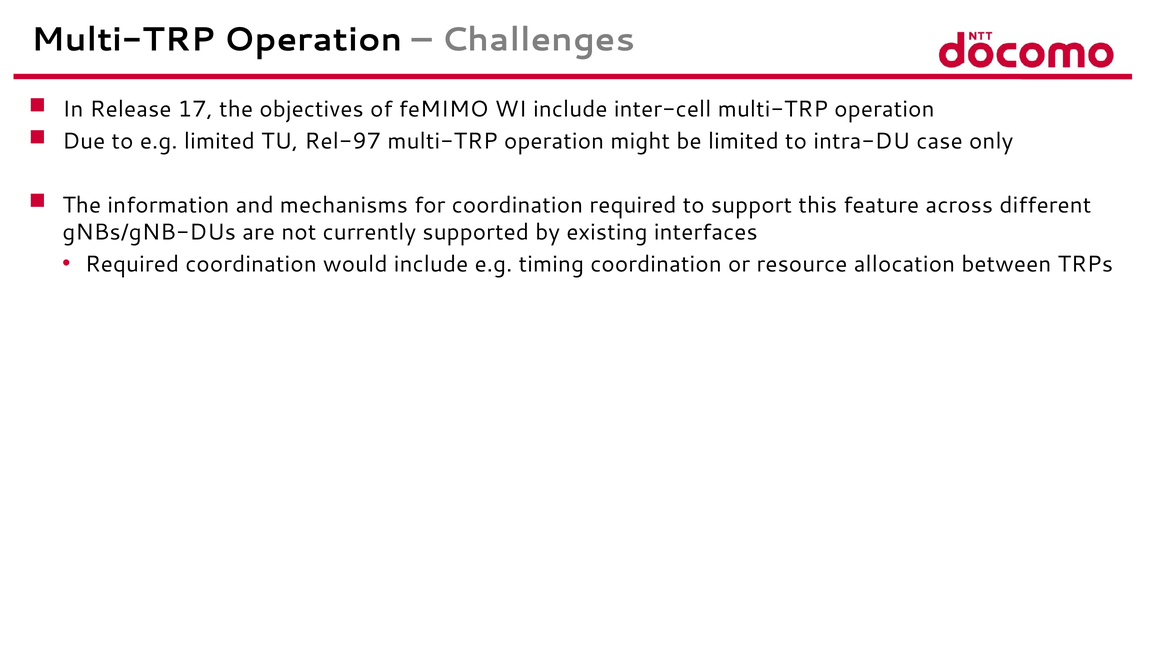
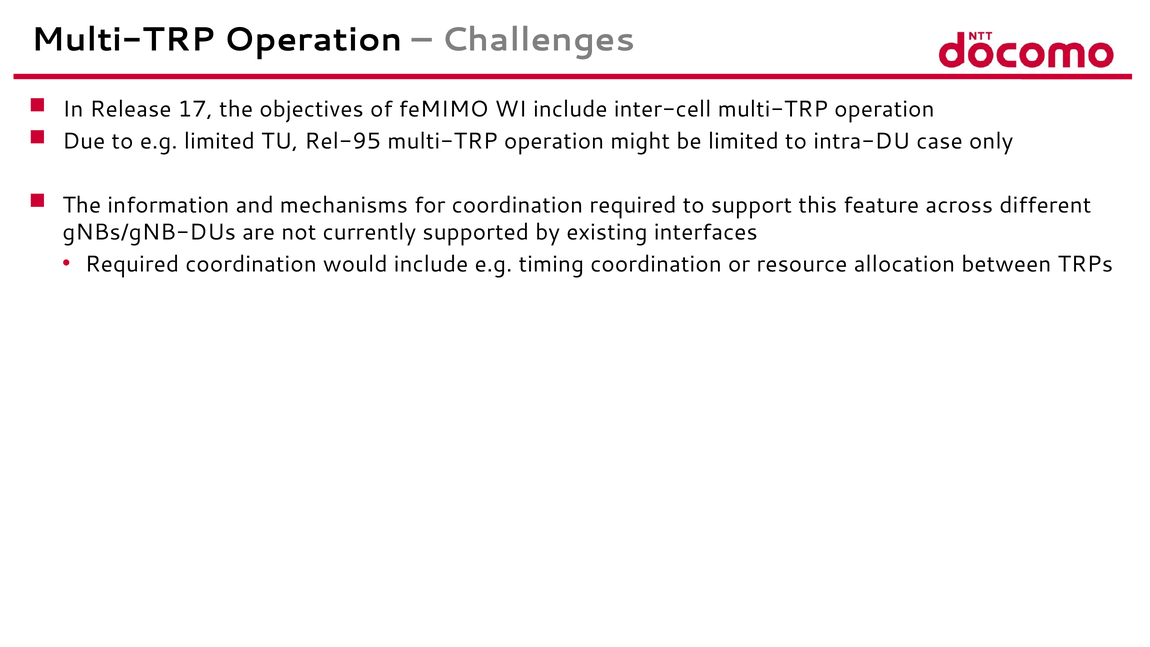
Rel-97: Rel-97 -> Rel-95
